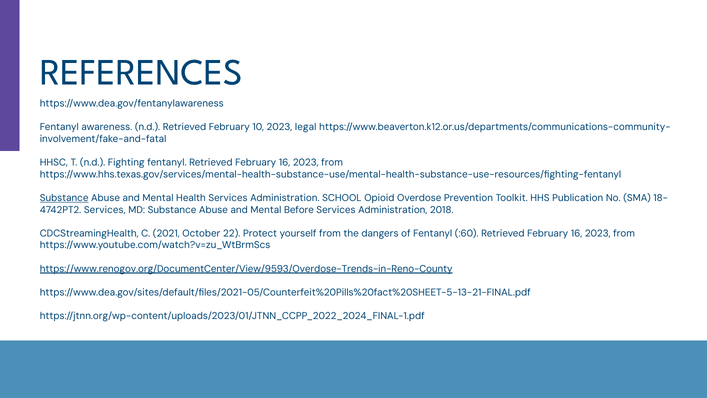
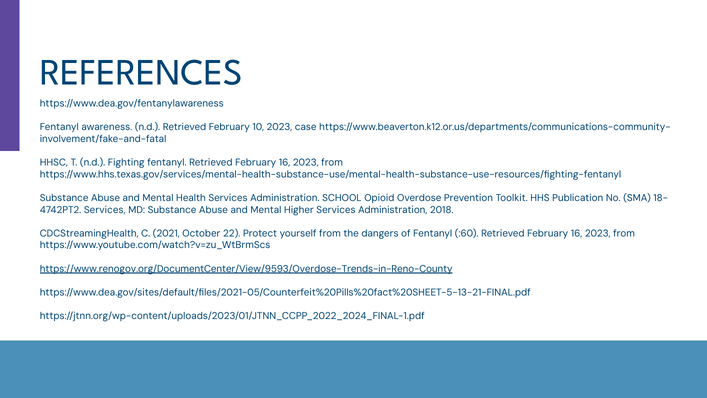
legal: legal -> case
Substance at (64, 198) underline: present -> none
Before: Before -> Higher
